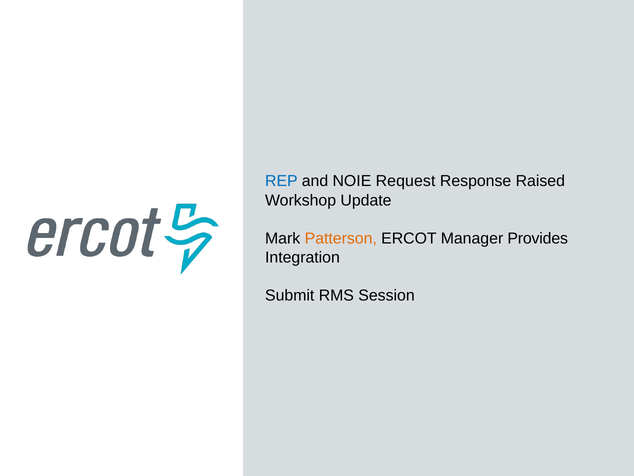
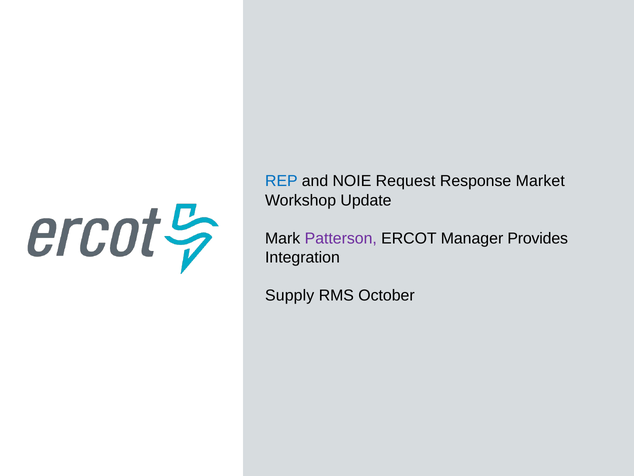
Raised: Raised -> Market
Patterson colour: orange -> purple
Submit: Submit -> Supply
Session: Session -> October
